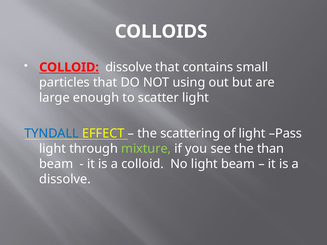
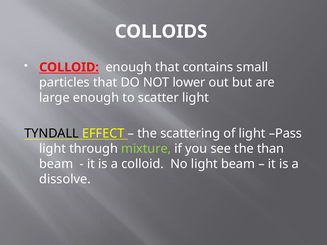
COLLOID dissolve: dissolve -> enough
using: using -> lower
TYNDALL colour: blue -> black
